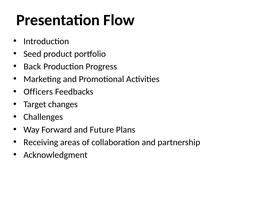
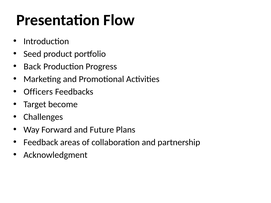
changes: changes -> become
Receiving: Receiving -> Feedback
